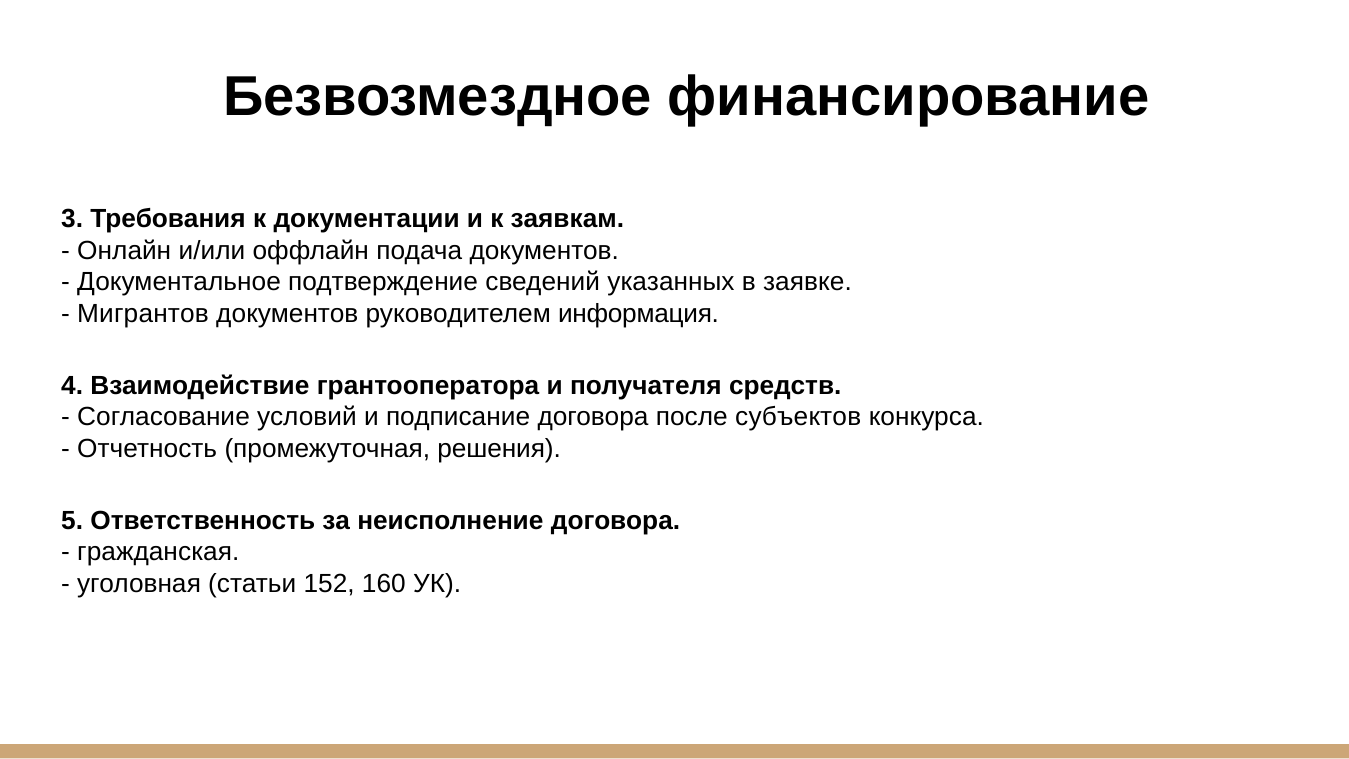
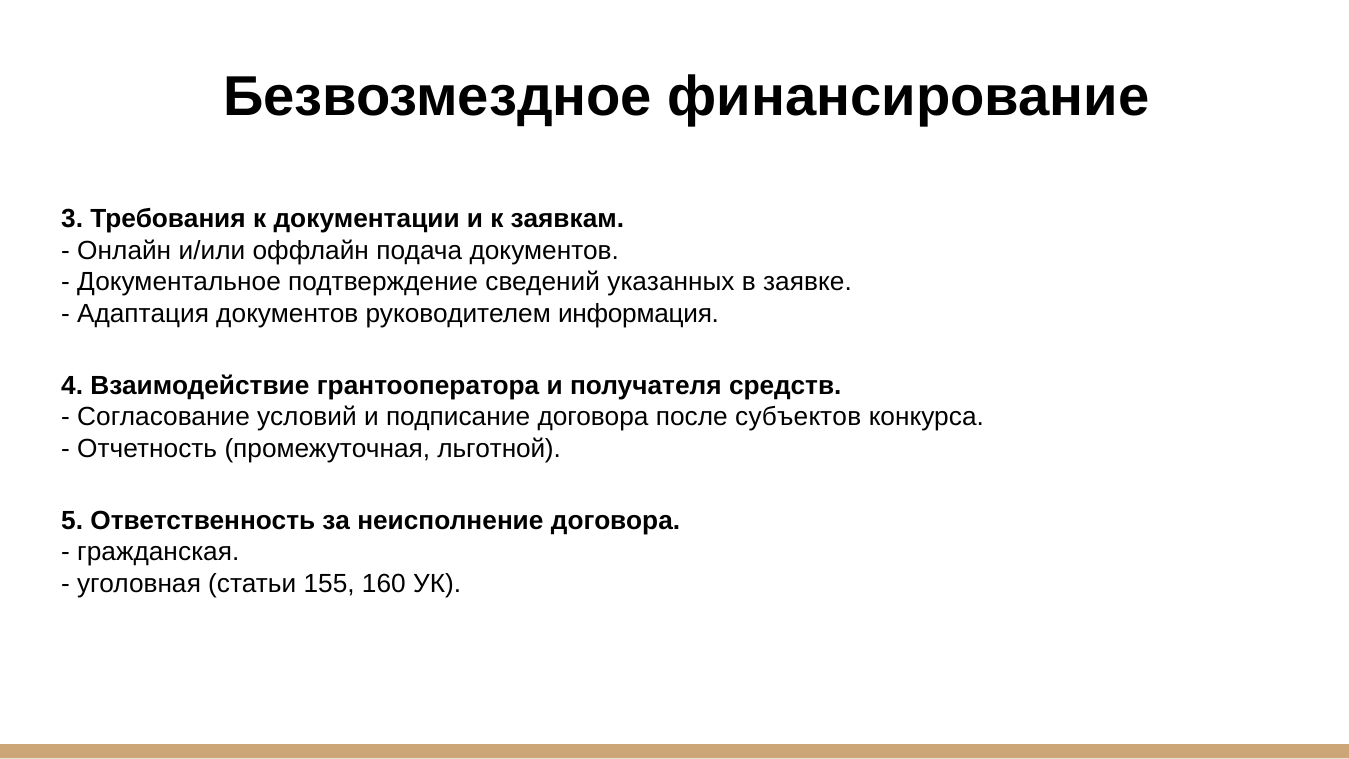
Мигрантов: Мигрантов -> Адаптация
решения: решения -> льготной
152: 152 -> 155
